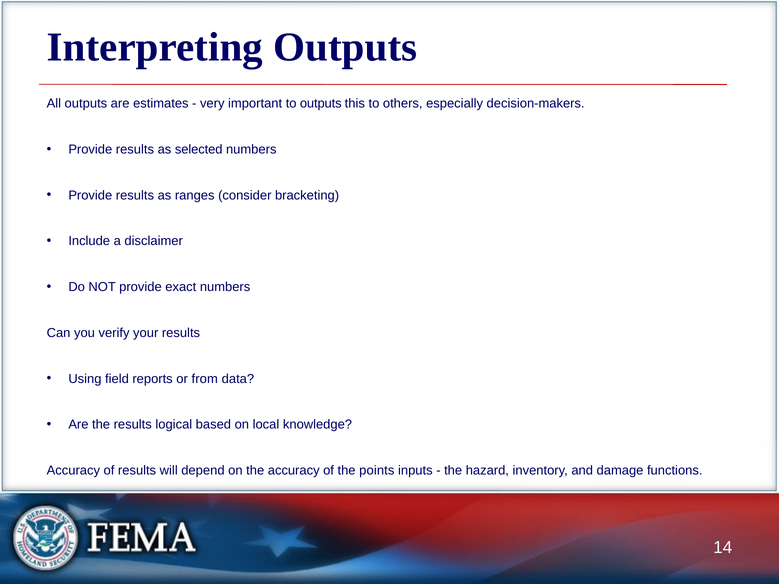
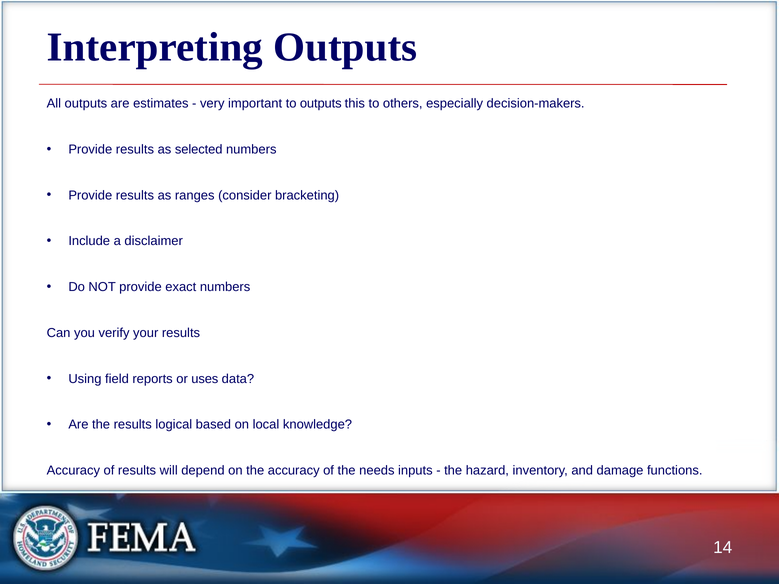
from: from -> uses
points: points -> needs
